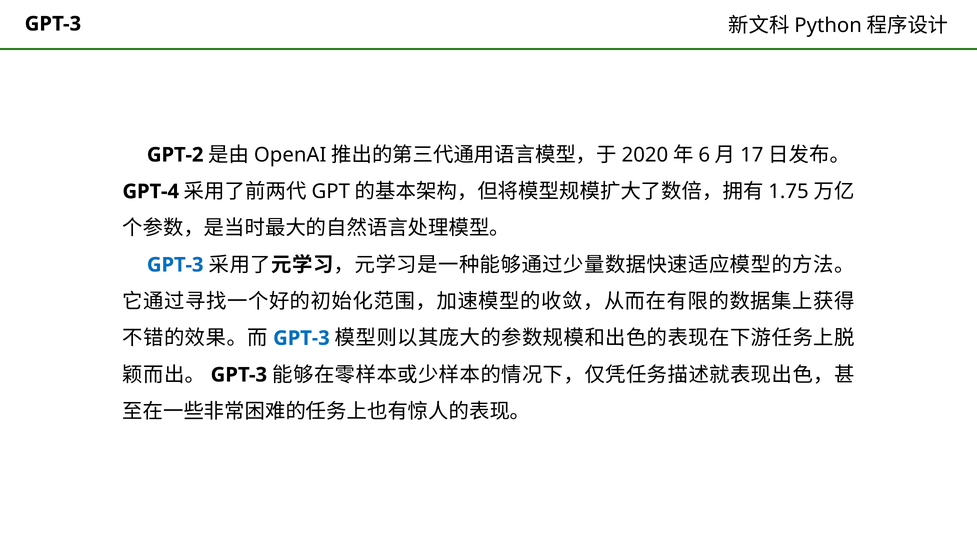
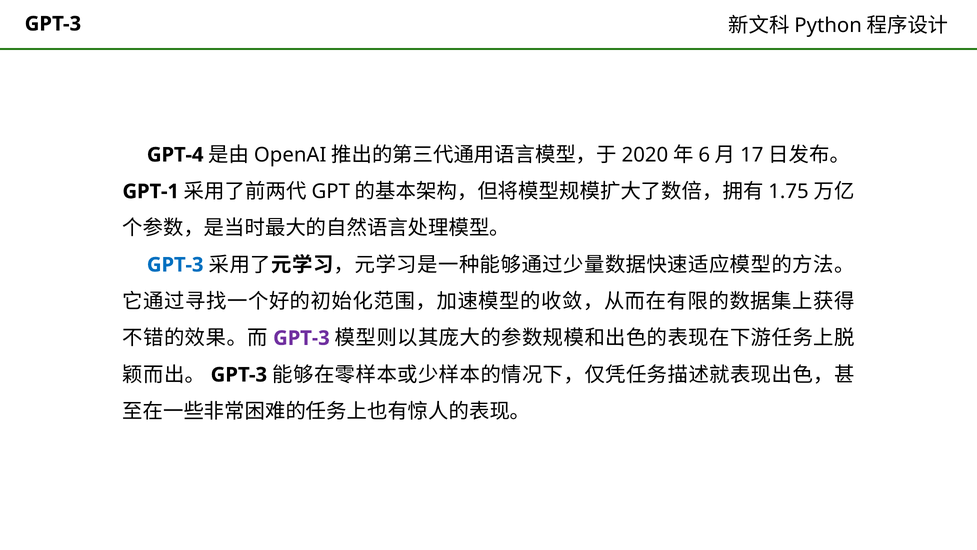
GPT-2: GPT-2 -> GPT-4
GPT-4: GPT-4 -> GPT-1
GPT-3 at (301, 338) colour: blue -> purple
